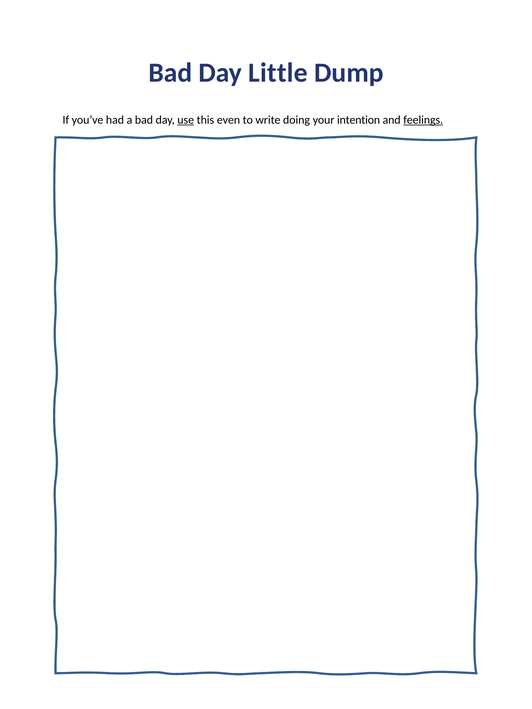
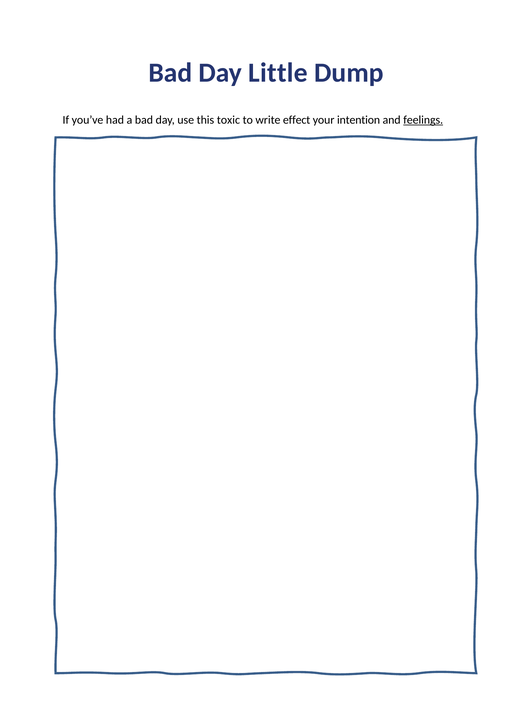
use underline: present -> none
even: even -> toxic
doing: doing -> effect
